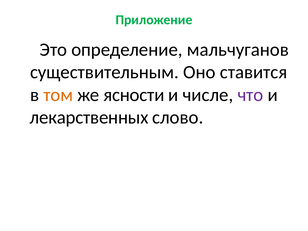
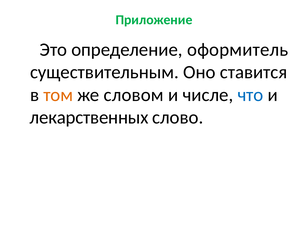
мальчуганов: мальчуганов -> оформитель
ясности: ясности -> словом
что colour: purple -> blue
